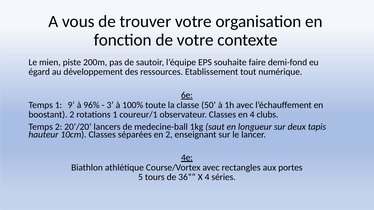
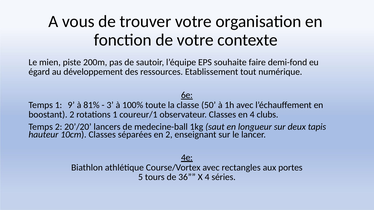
96%: 96% -> 81%
